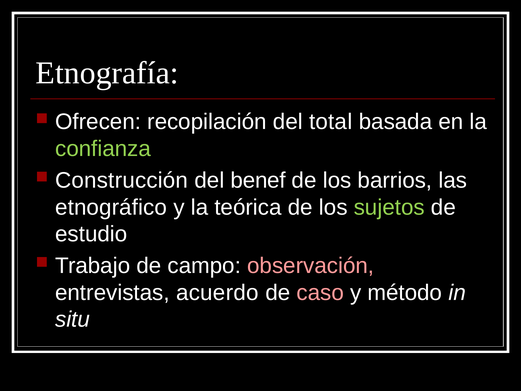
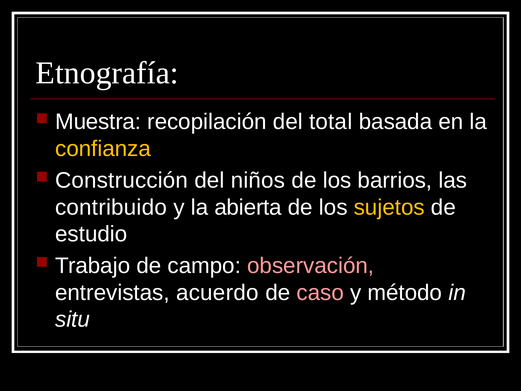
Ofrecen: Ofrecen -> Muestra
confianza colour: light green -> yellow
benef: benef -> niños
etnográfico: etnográfico -> contribuido
teórica: teórica -> abierta
sujetos colour: light green -> yellow
